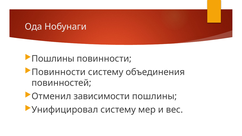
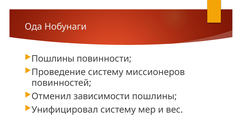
Повинности at (59, 72): Повинности -> Проведение
объединения: объединения -> миссионеров
